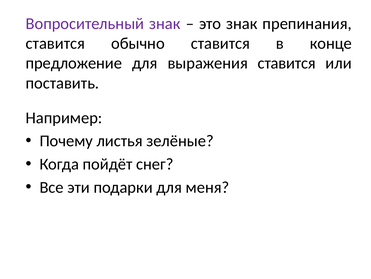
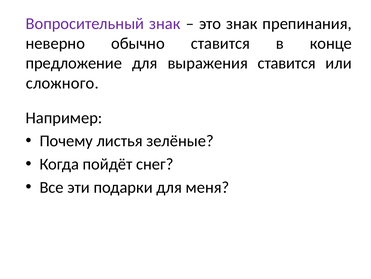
ставится at (55, 43): ставится -> неверно
поставить: поставить -> сложного
